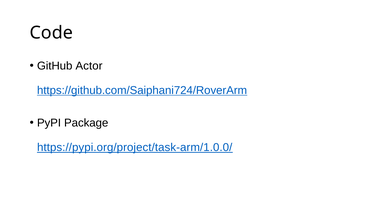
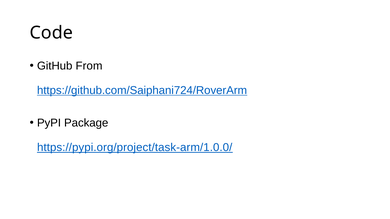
Actor: Actor -> From
